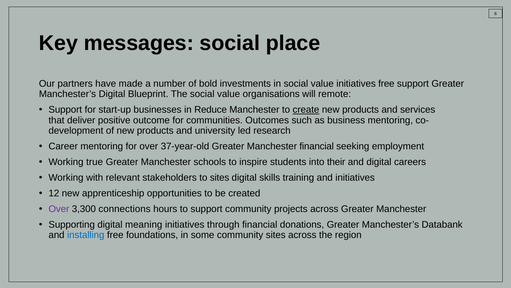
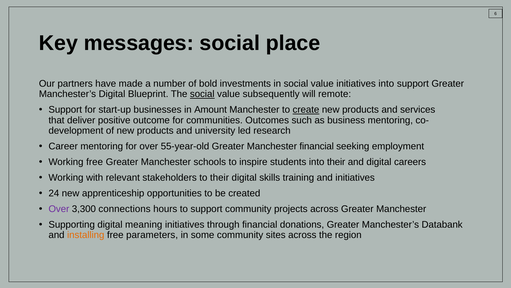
initiatives free: free -> into
social at (202, 94) underline: none -> present
organisations: organisations -> subsequently
Reduce: Reduce -> Amount
37-year-old: 37-year-old -> 55-year-old
Working true: true -> free
to sites: sites -> their
12: 12 -> 24
installing colour: blue -> orange
foundations: foundations -> parameters
